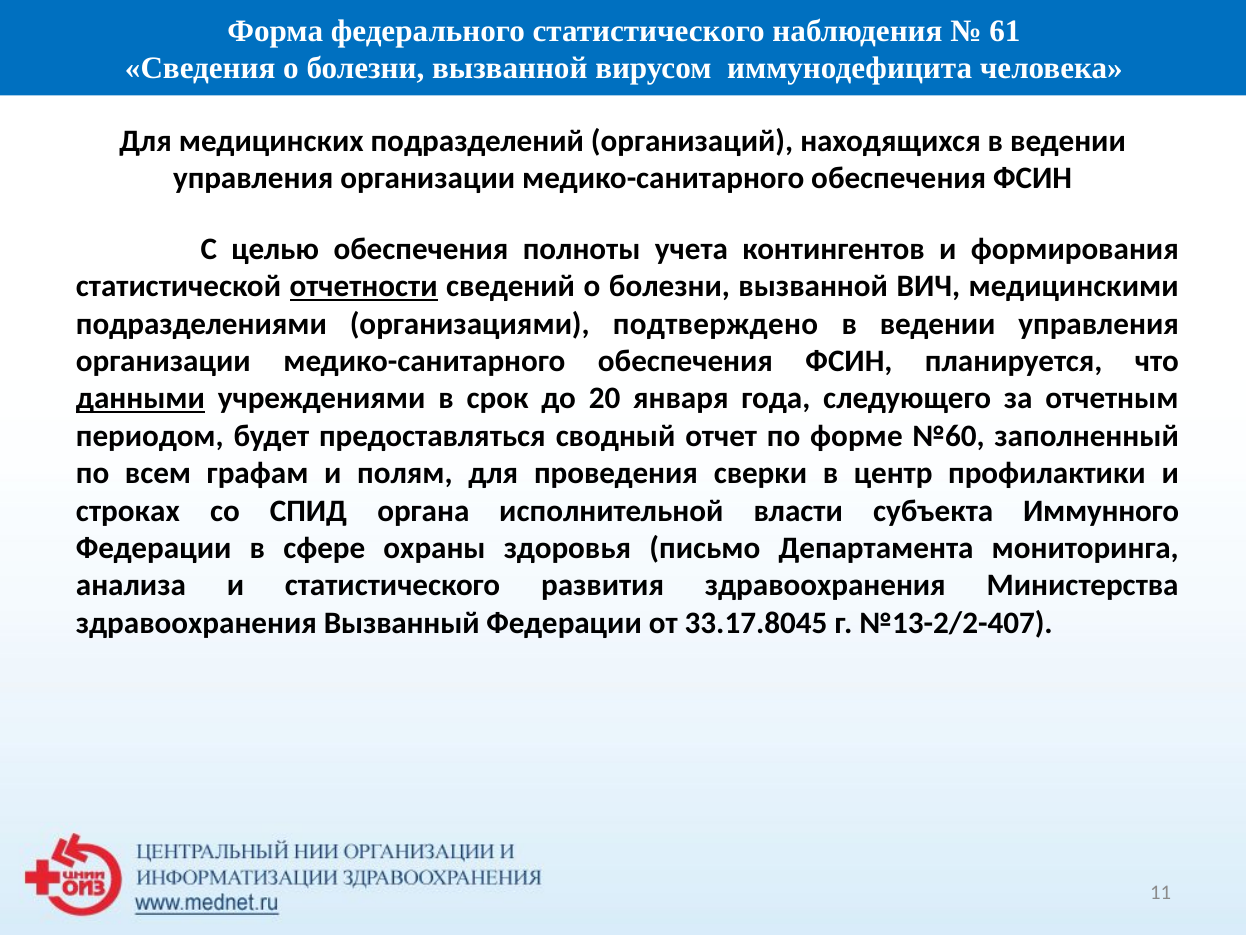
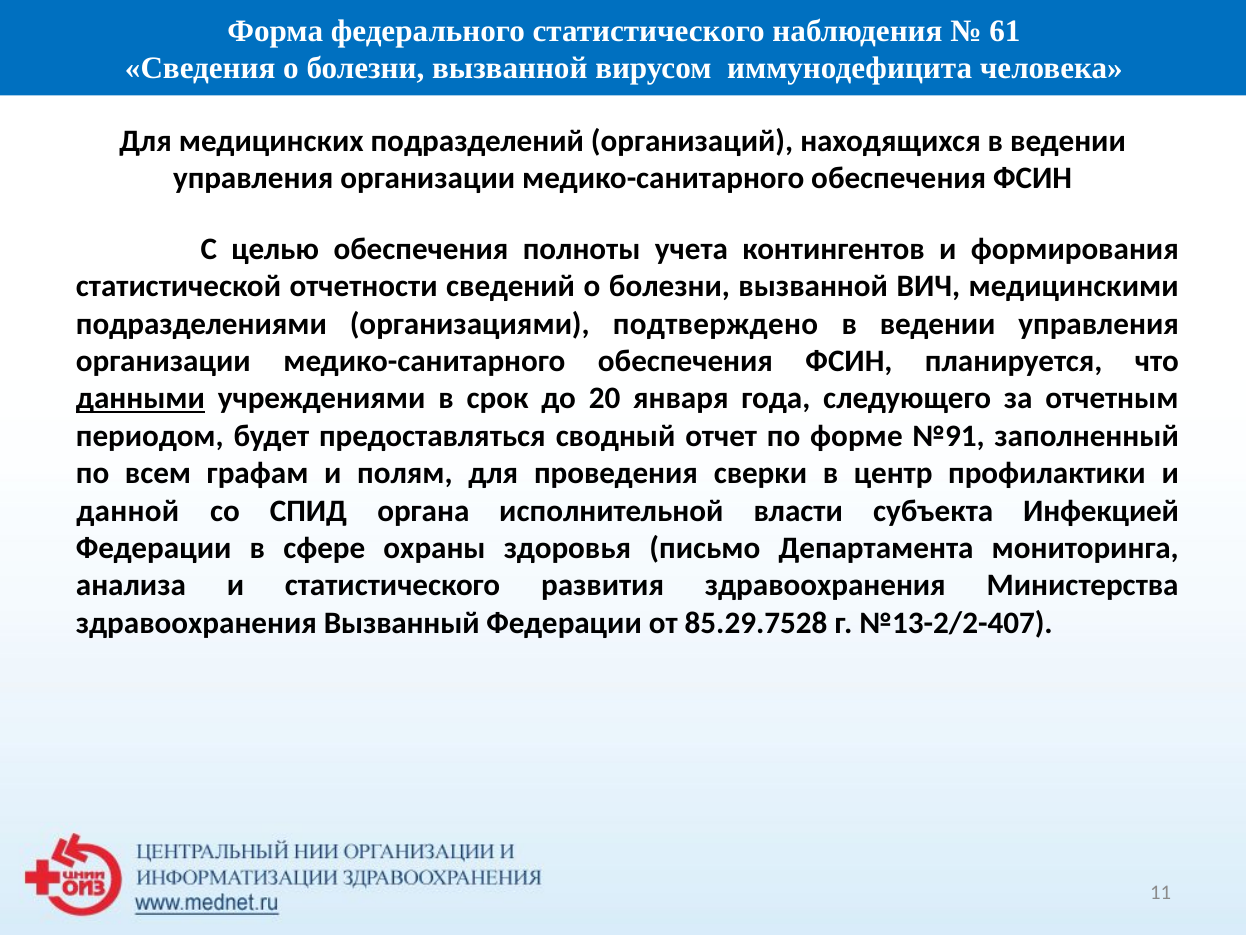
отчетности underline: present -> none
№60: №60 -> №91
строках: строках -> данной
Иммунного: Иммунного -> Инфекцией
33.17.8045: 33.17.8045 -> 85.29.7528
